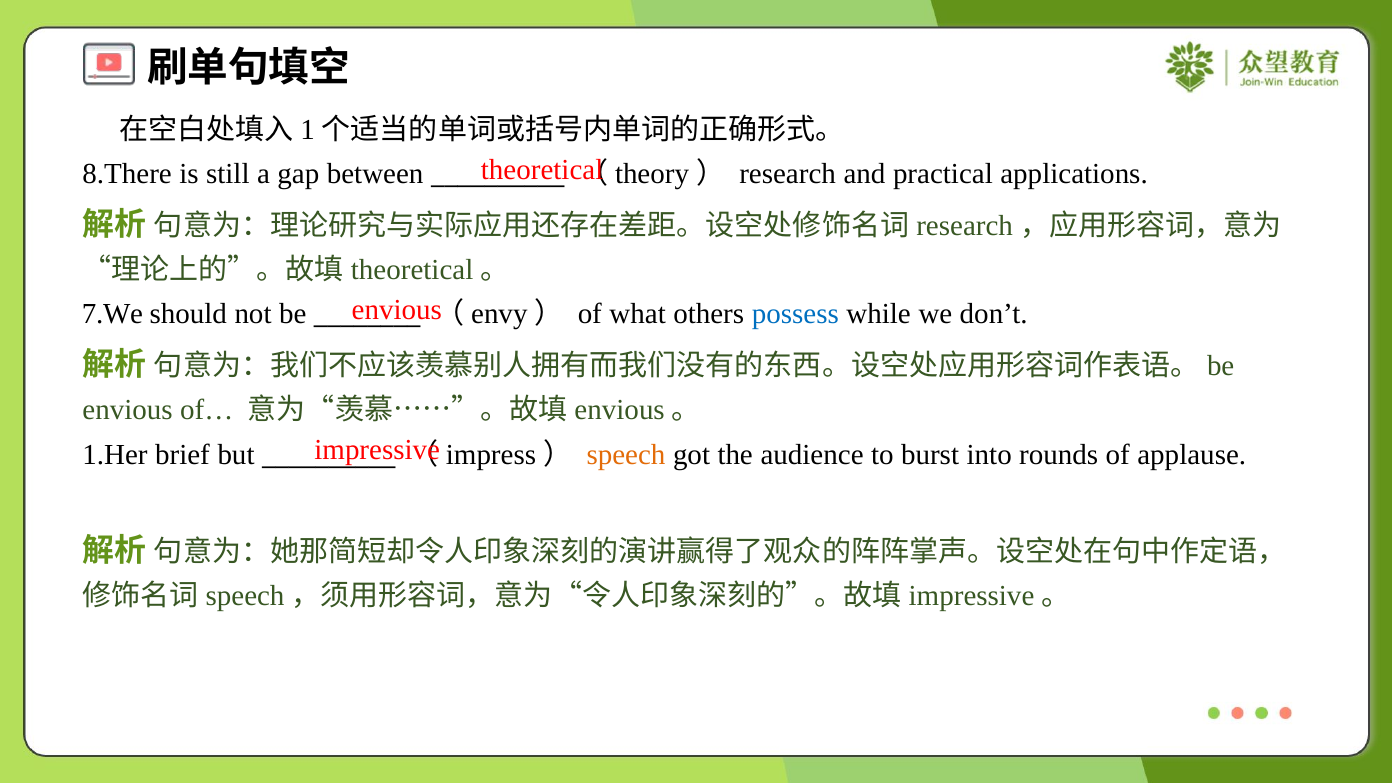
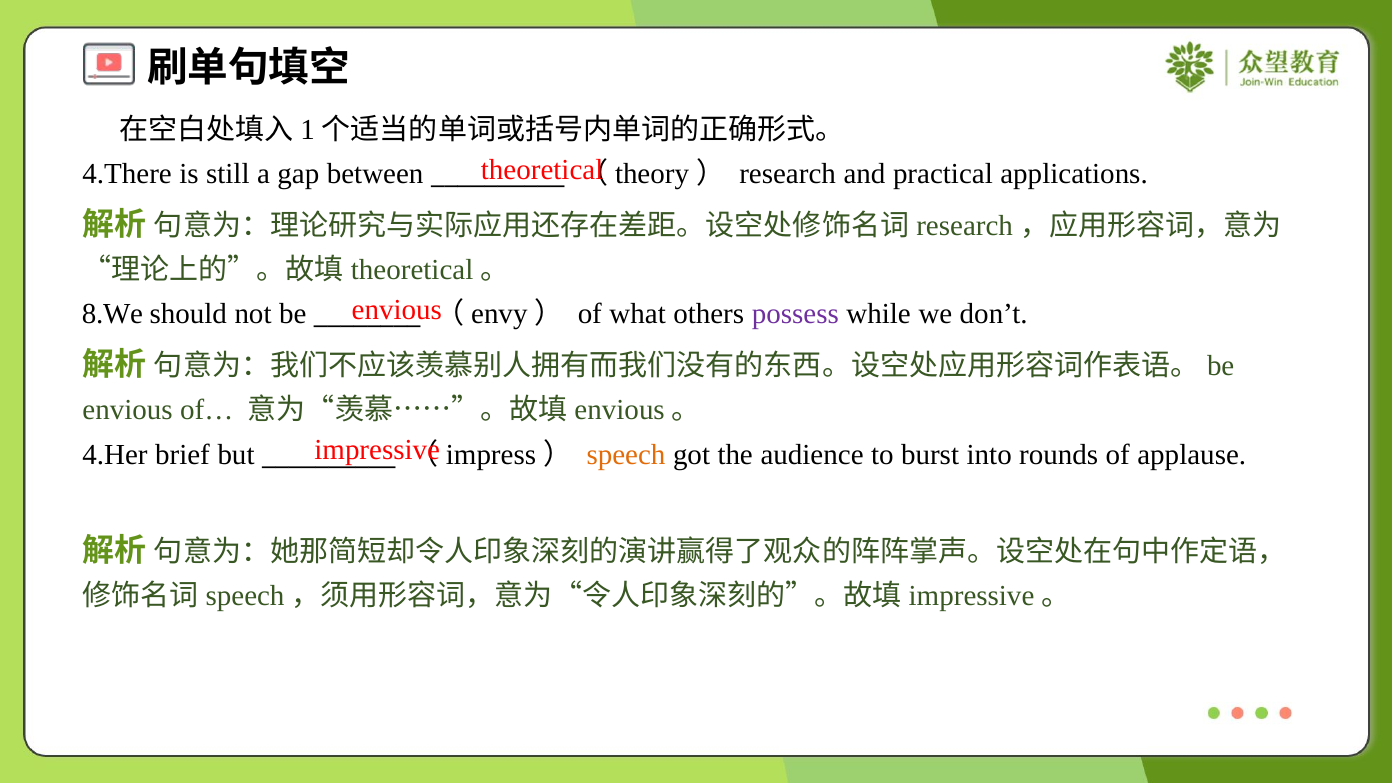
8.There: 8.There -> 4.There
7.We: 7.We -> 8.We
possess colour: blue -> purple
1.Her: 1.Her -> 4.Her
